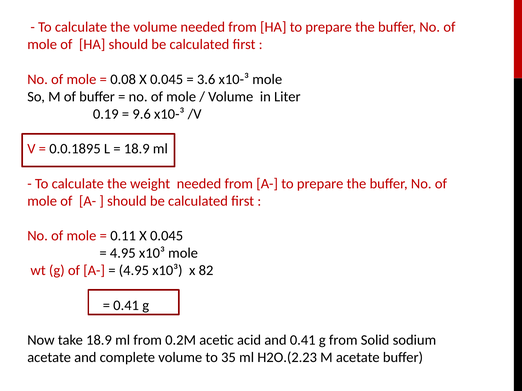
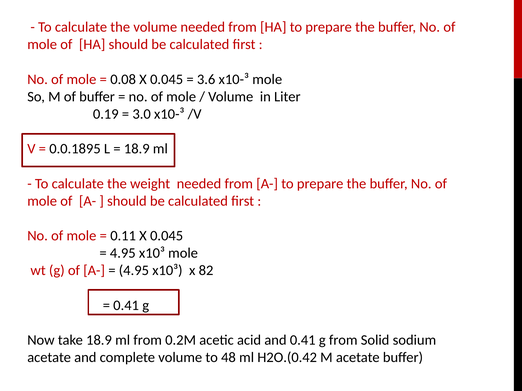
9.6: 9.6 -> 3.0
35: 35 -> 48
H2O.(2.23: H2O.(2.23 -> H2O.(0.42
